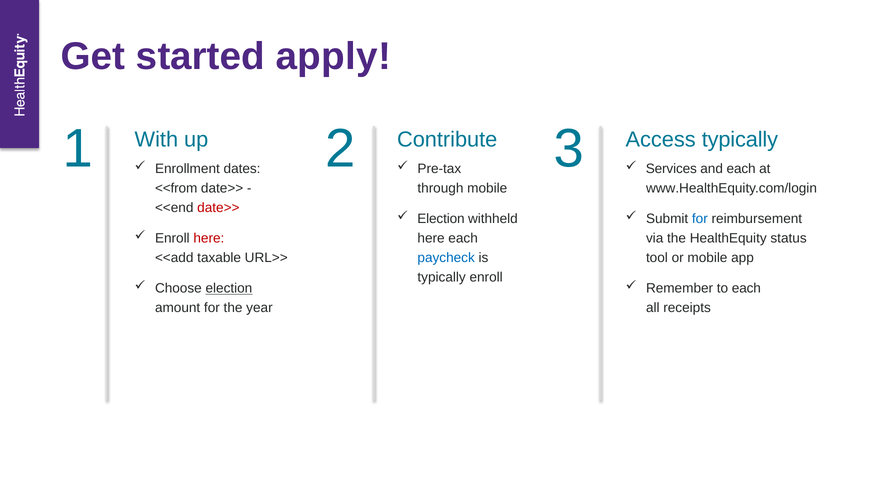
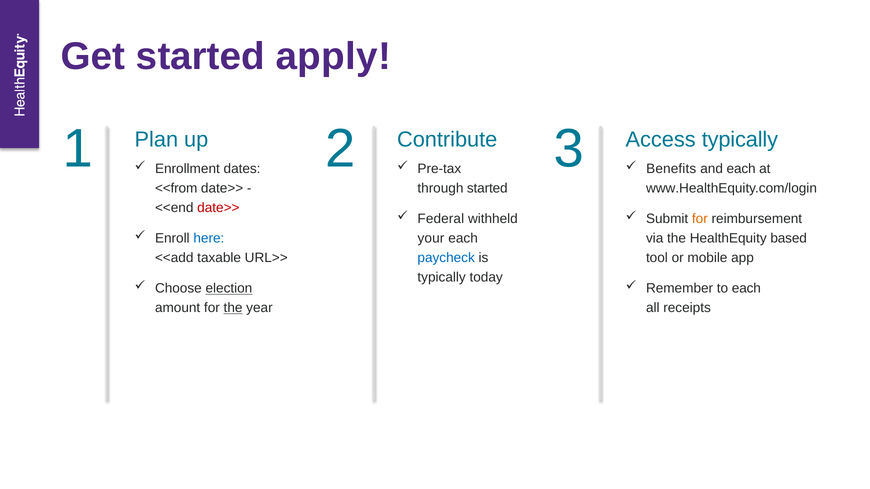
With: With -> Plan
Services: Services -> Benefits
through mobile: mobile -> started
Election at (441, 219): Election -> Federal
for at (700, 219) colour: blue -> orange
here at (209, 239) colour: red -> blue
here at (431, 239): here -> your
status: status -> based
typically enroll: enroll -> today
the at (233, 308) underline: none -> present
